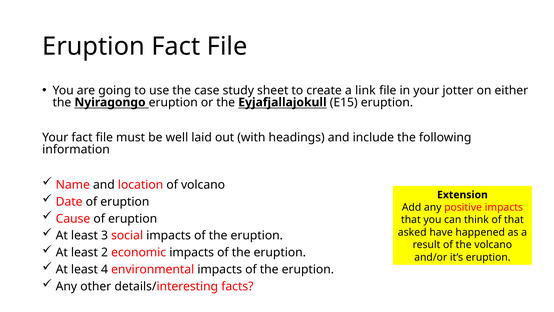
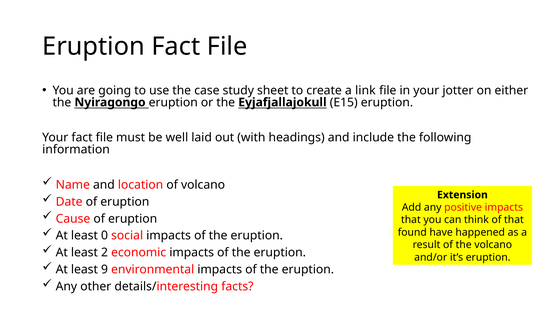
3: 3 -> 0
asked: asked -> found
4: 4 -> 9
